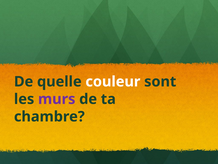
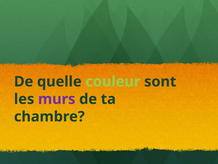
couleur colour: white -> light green
